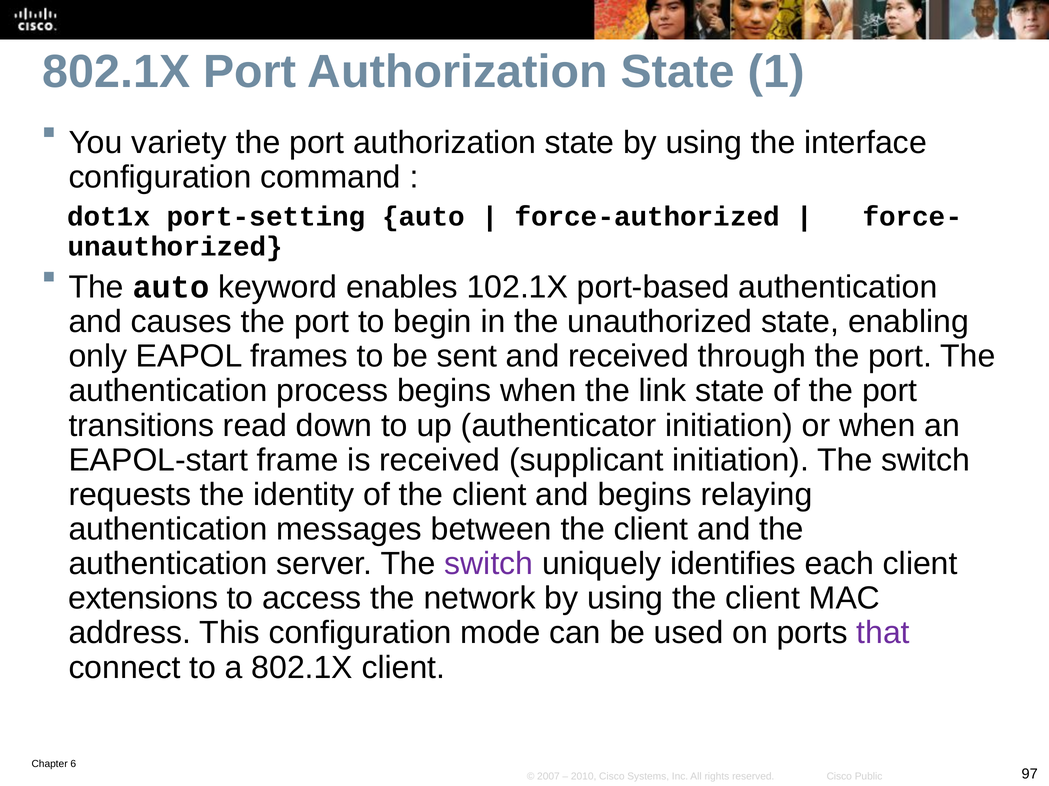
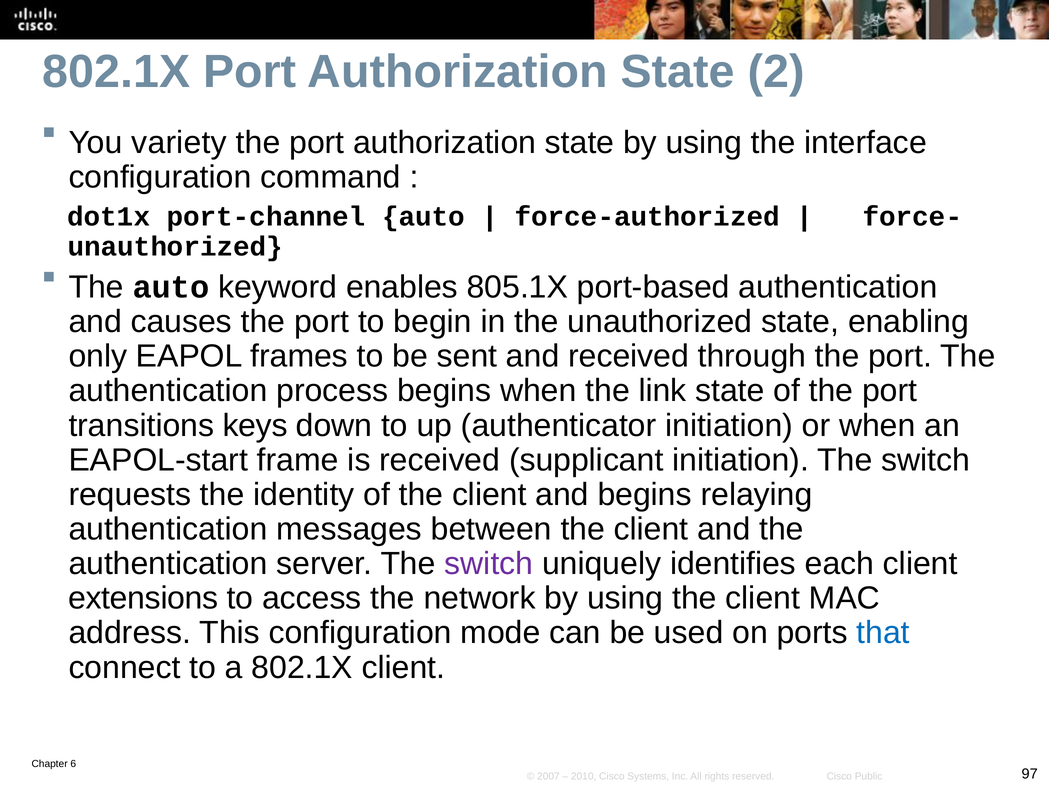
1: 1 -> 2
port-setting: port-setting -> port-channel
102.1X: 102.1X -> 805.1X
read: read -> keys
that colour: purple -> blue
